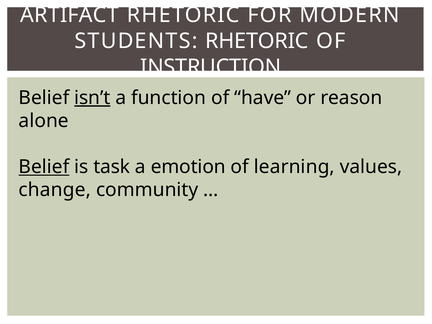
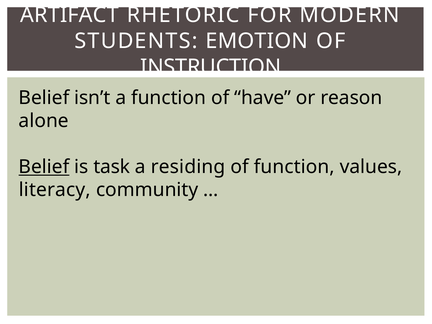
STUDENTS RHETORIC: RHETORIC -> EMOTION
isn’t underline: present -> none
emotion: emotion -> residing
of learning: learning -> function
change: change -> literacy
